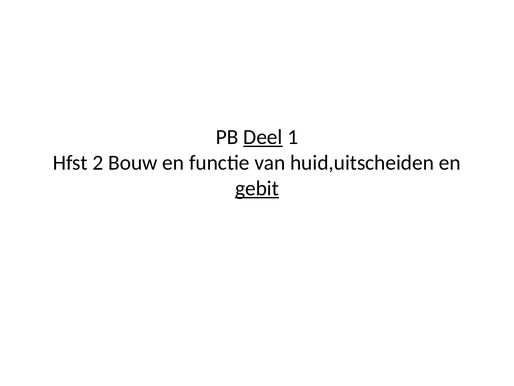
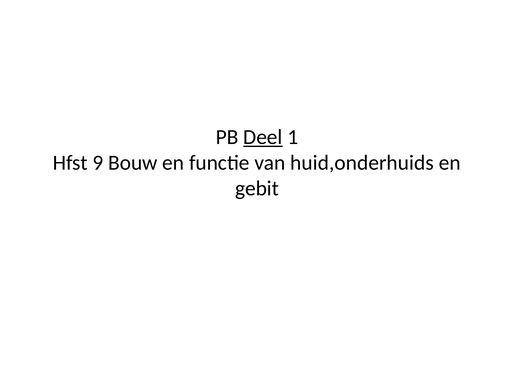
2: 2 -> 9
huid,uitscheiden: huid,uitscheiden -> huid,onderhuids
gebit underline: present -> none
